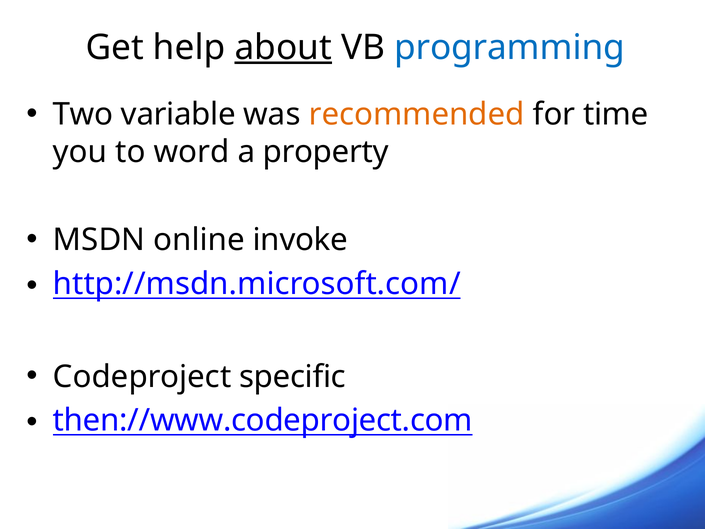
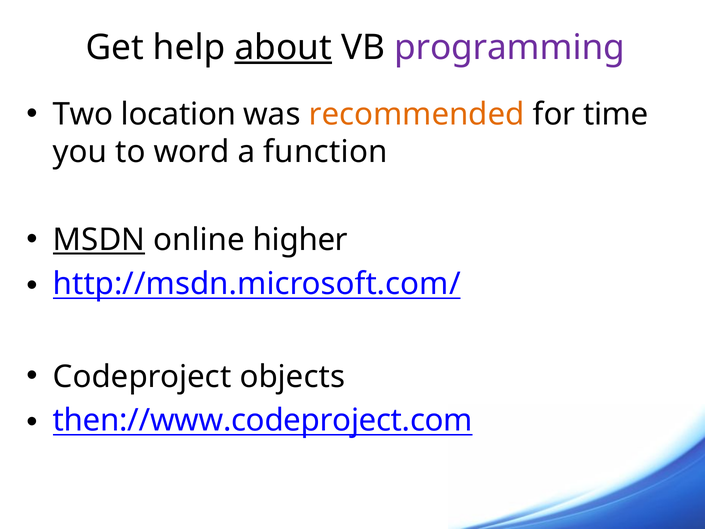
programming colour: blue -> purple
variable: variable -> location
property: property -> function
MSDN underline: none -> present
invoke: invoke -> higher
specific: specific -> objects
